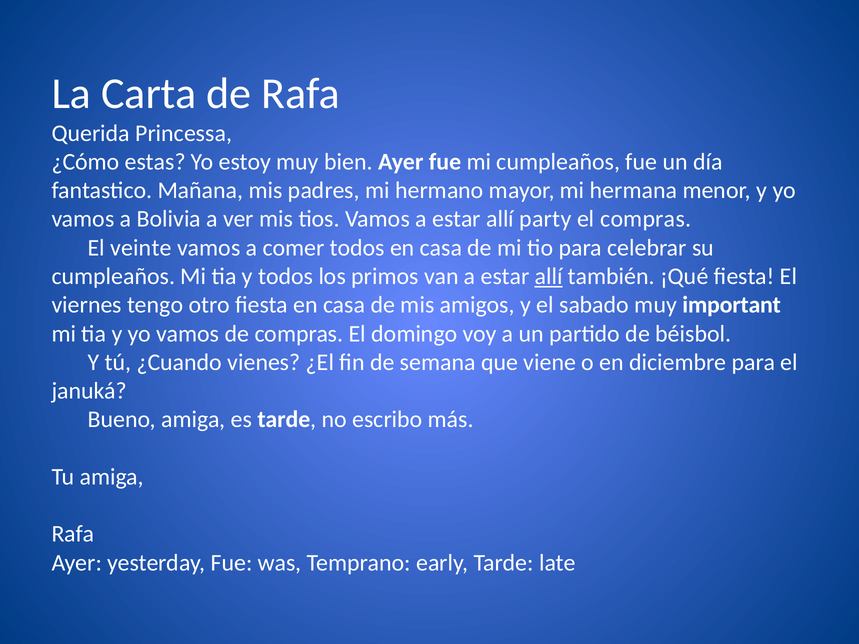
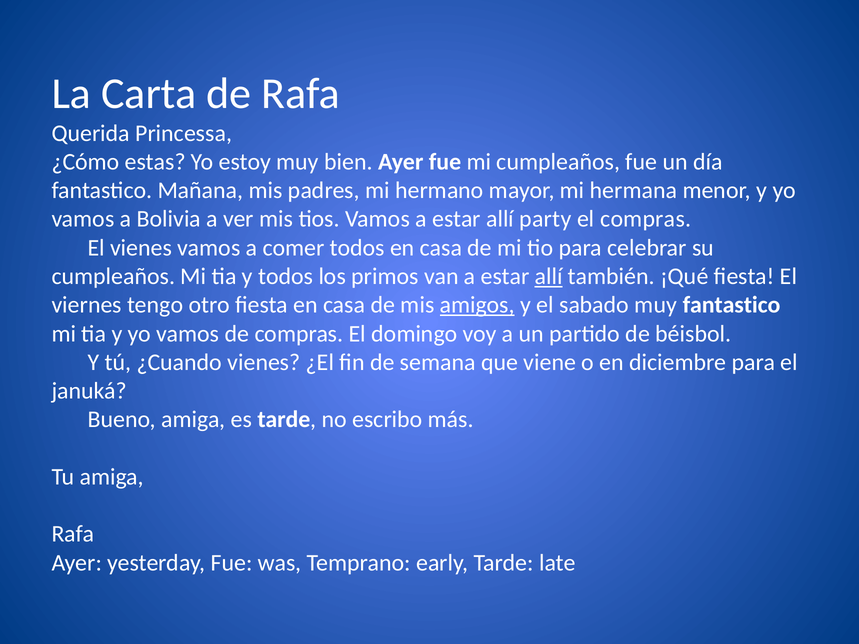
El veinte: veinte -> vienes
amigos underline: none -> present
muy important: important -> fantastico
